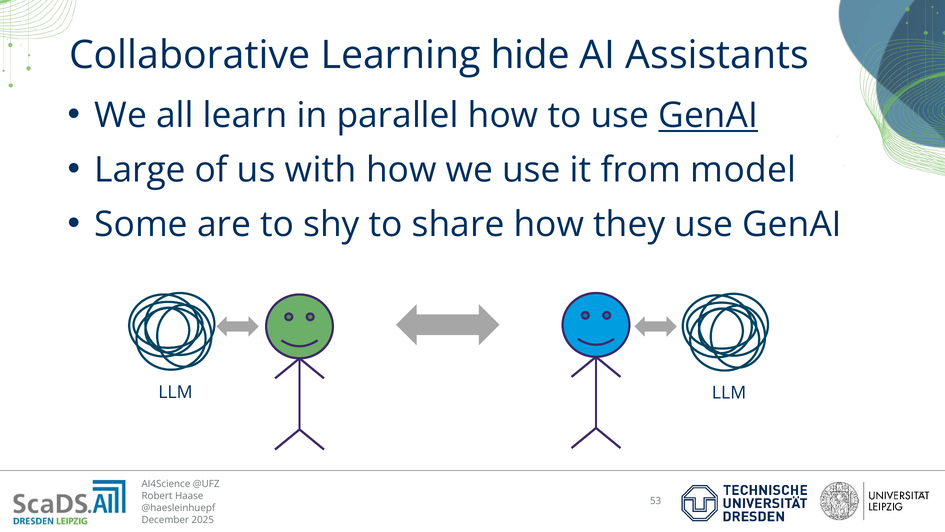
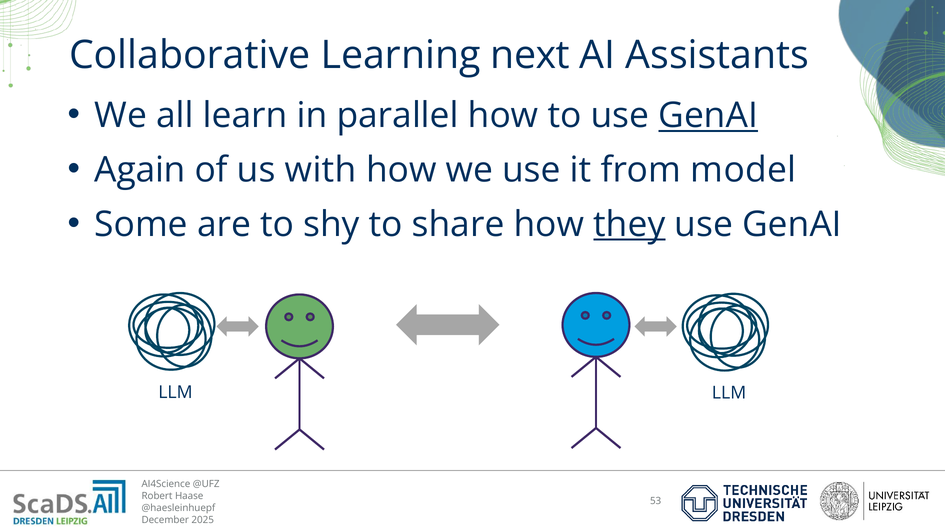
hide: hide -> next
Large: Large -> Again
they underline: none -> present
